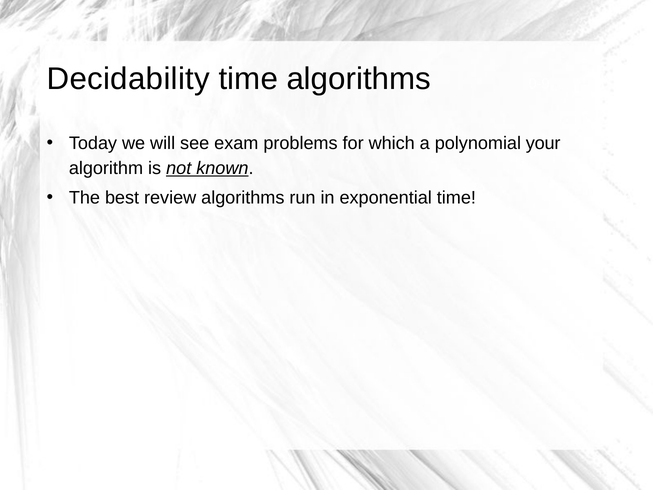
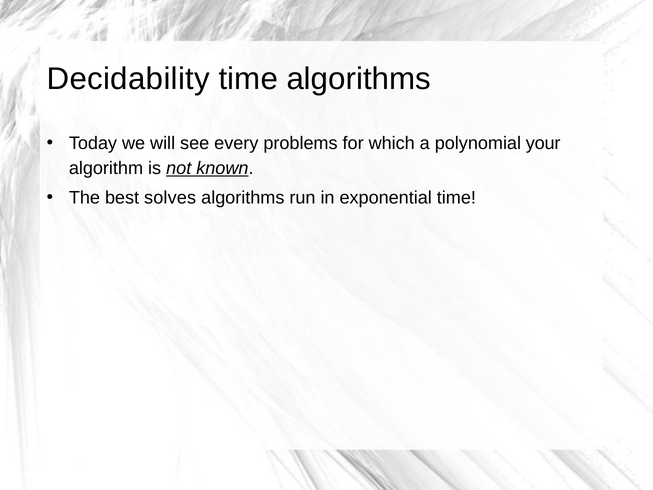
exam: exam -> every
review: review -> solves
